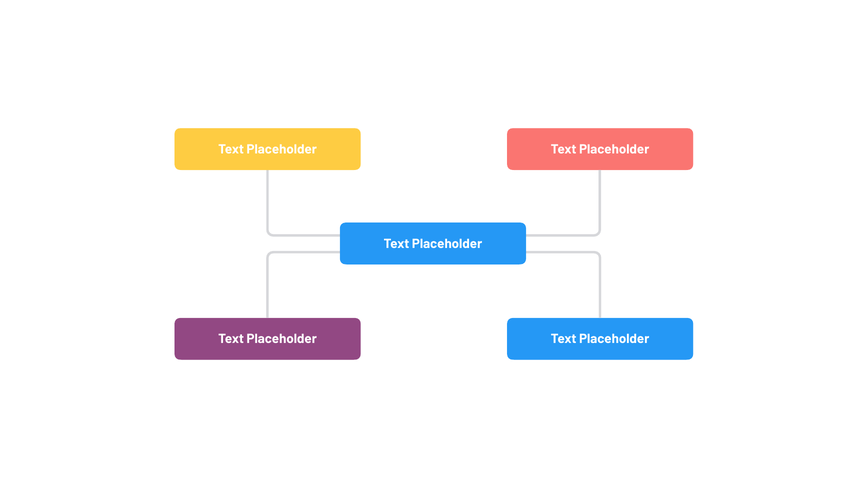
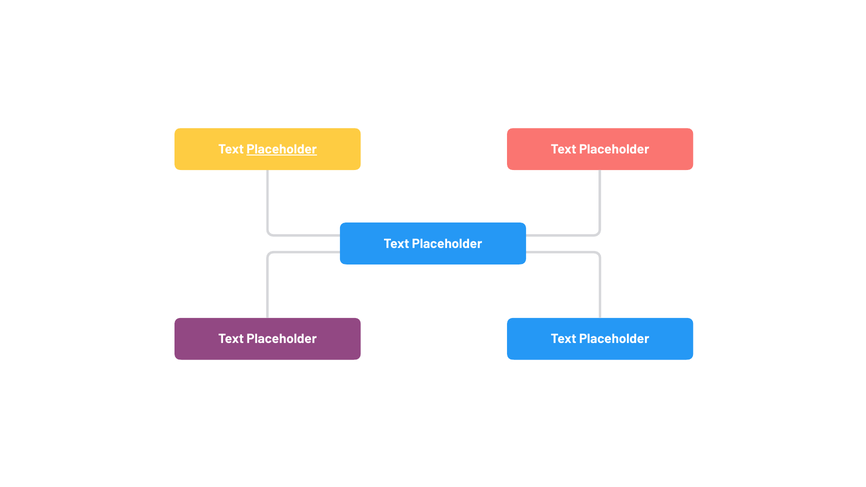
Placeholder at (282, 149) underline: none -> present
